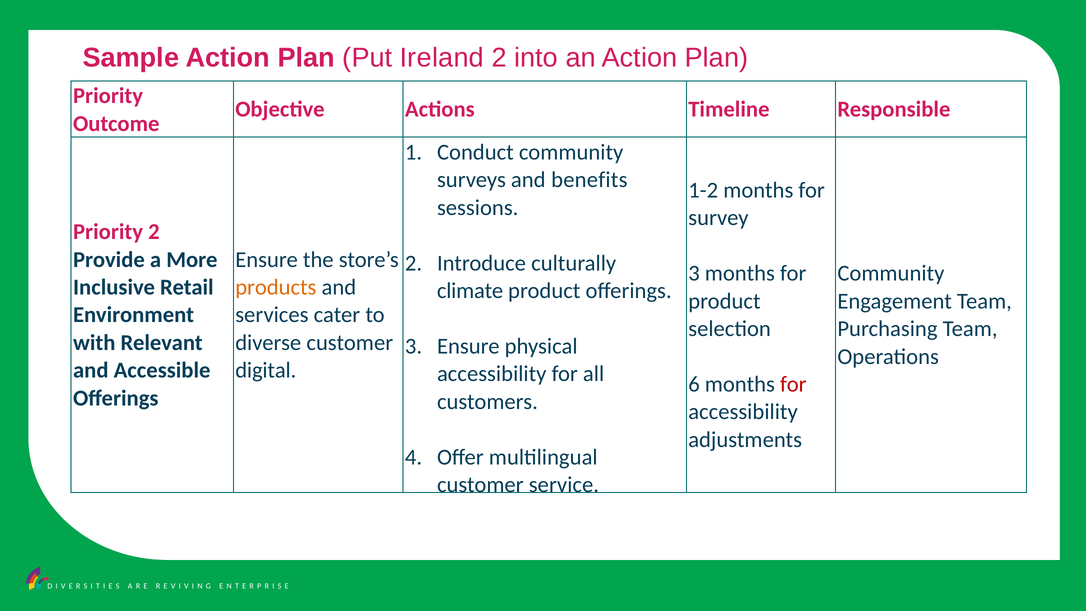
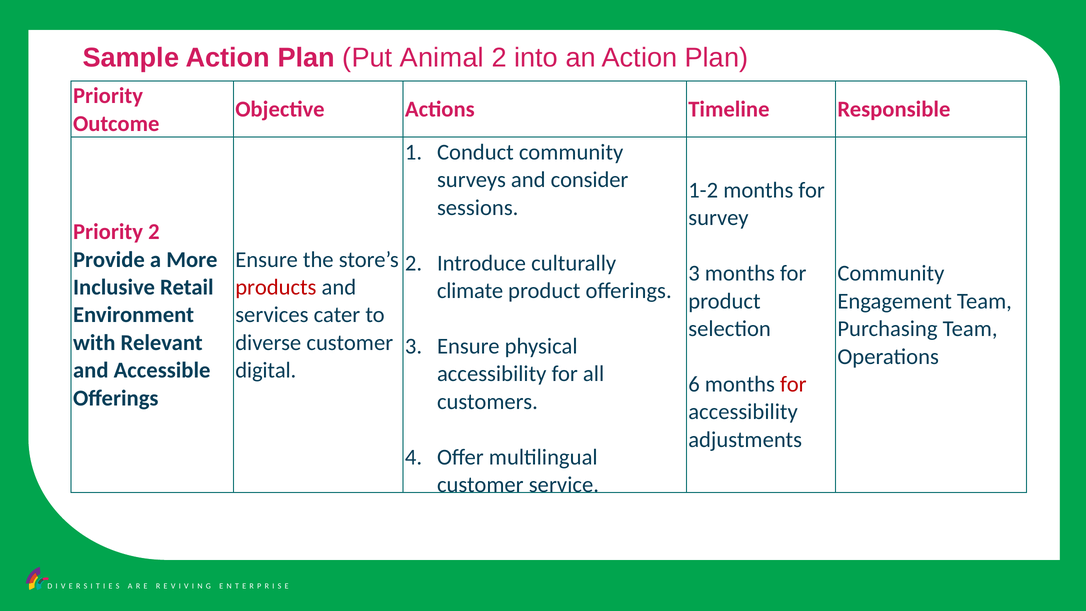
Ireland: Ireland -> Animal
benefits: benefits -> consider
products colour: orange -> red
